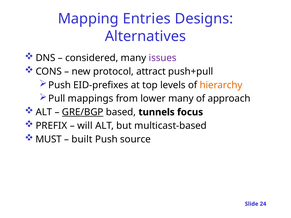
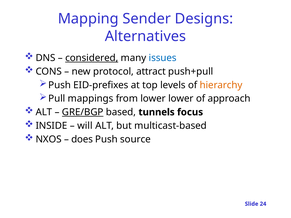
Entries: Entries -> Sender
considered underline: none -> present
issues colour: purple -> blue
lower many: many -> lower
PREFIX: PREFIX -> INSIDE
MUST: MUST -> NXOS
built: built -> does
